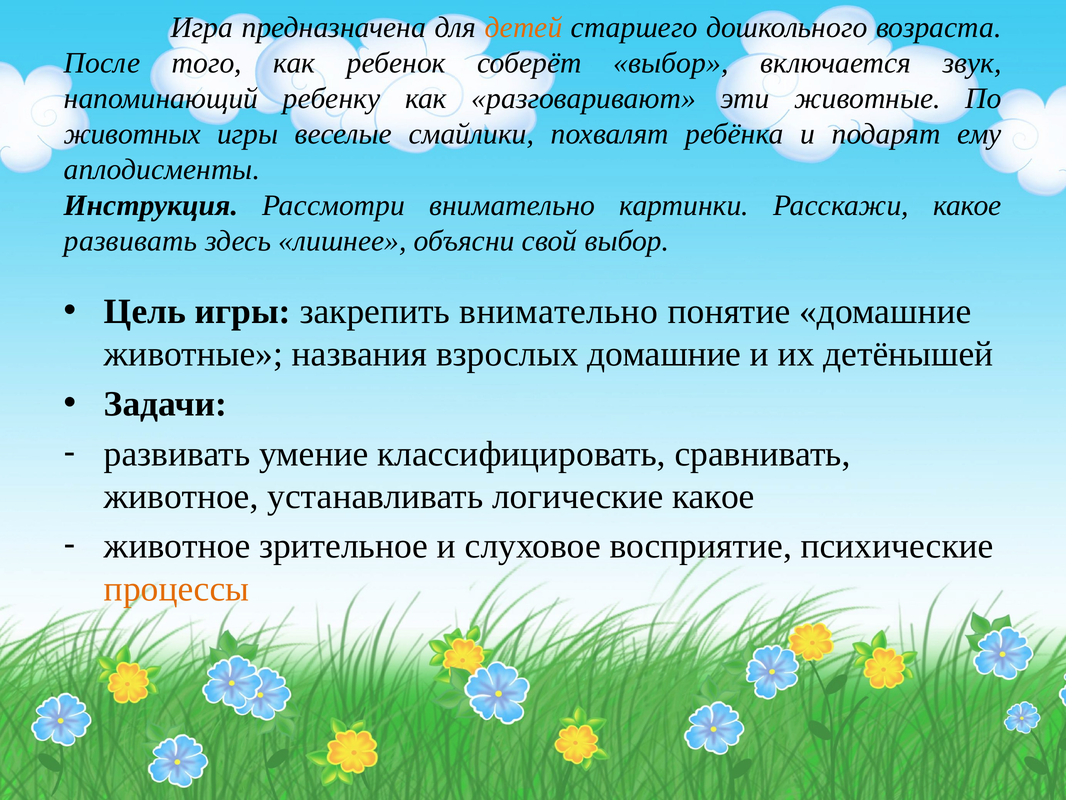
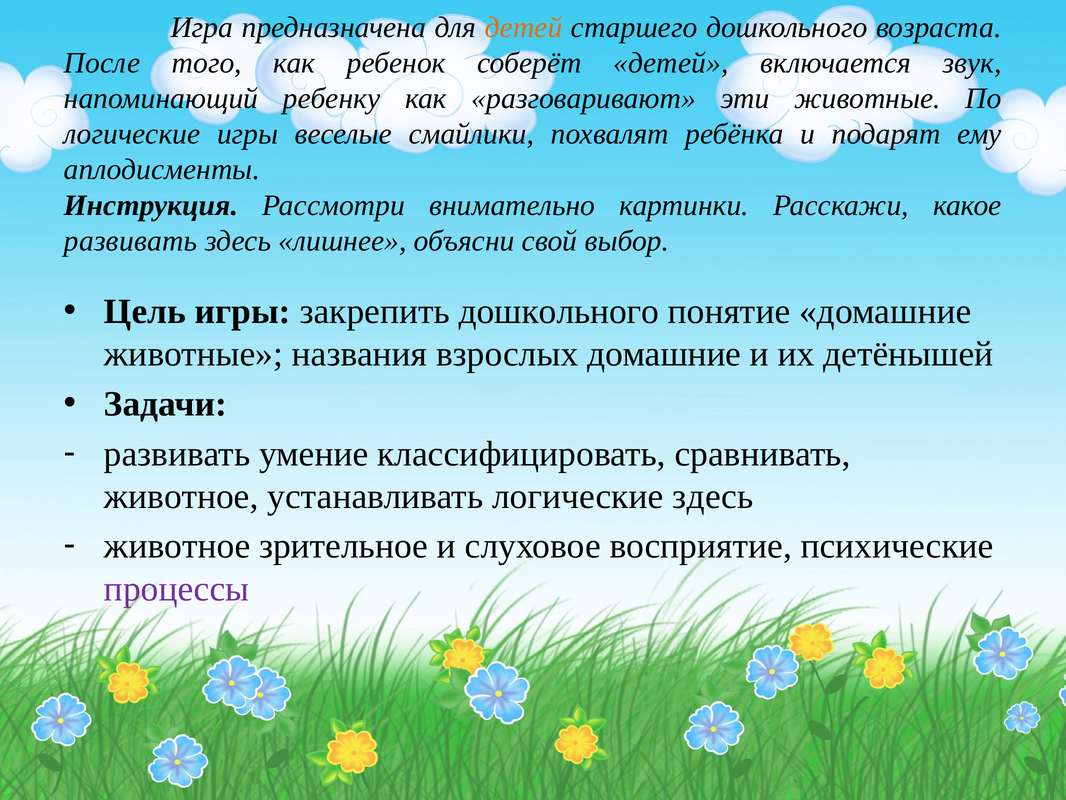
соберёт выбор: выбор -> детей
животных at (132, 134): животных -> логические
закрепить внимательно: внимательно -> дошкольного
логические какое: какое -> здесь
процессы colour: orange -> purple
